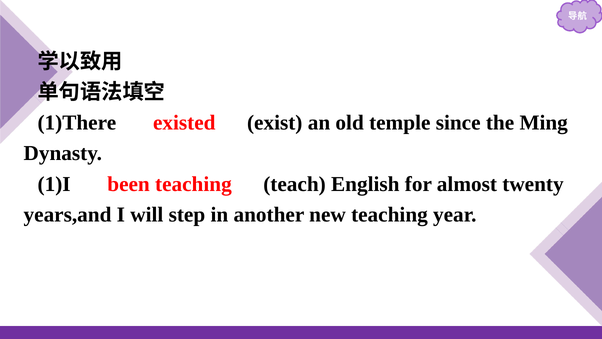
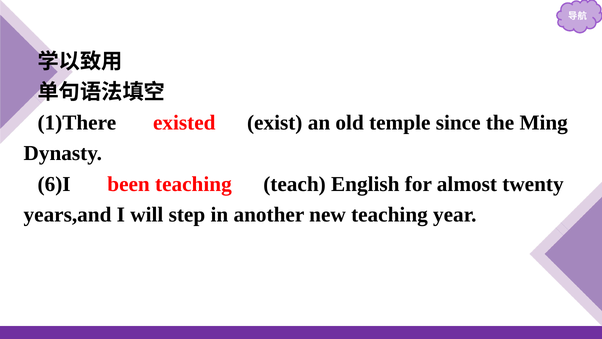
1)I: 1)I -> 6)I
